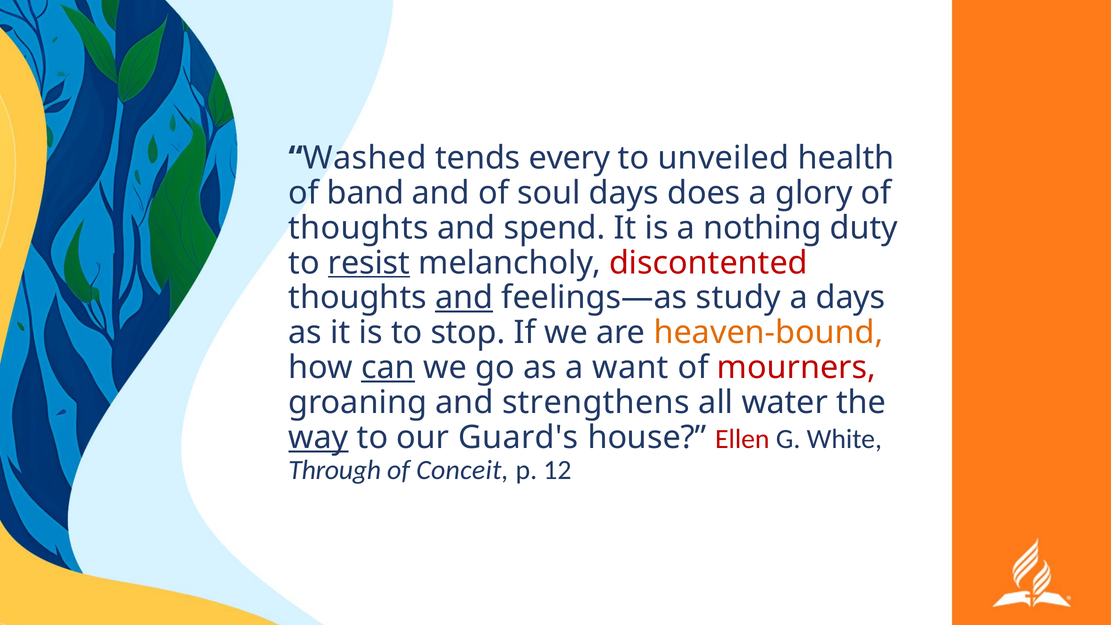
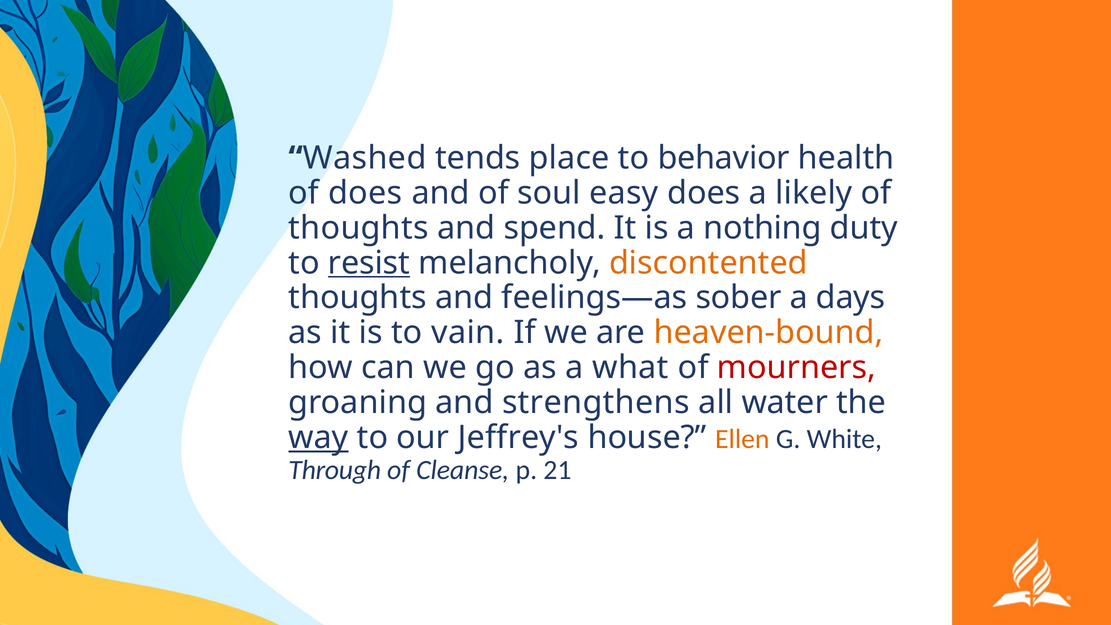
every: every -> place
unveiled: unveiled -> behavior
of band: band -> does
soul days: days -> easy
glory: glory -> likely
discontented colour: red -> orange
and at (464, 298) underline: present -> none
study: study -> sober
stop: stop -> vain
can underline: present -> none
want: want -> what
Guard's: Guard's -> Jeffrey's
Ellen colour: red -> orange
Conceit: Conceit -> Cleanse
12: 12 -> 21
